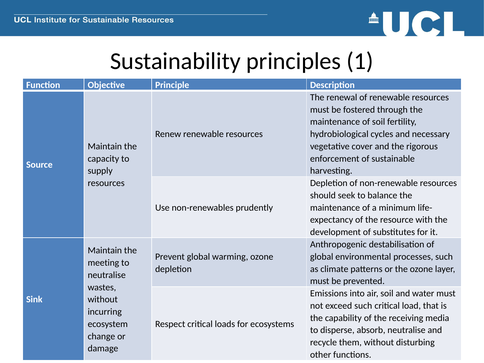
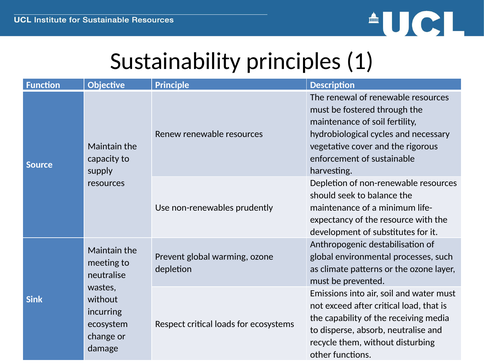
exceed such: such -> after
